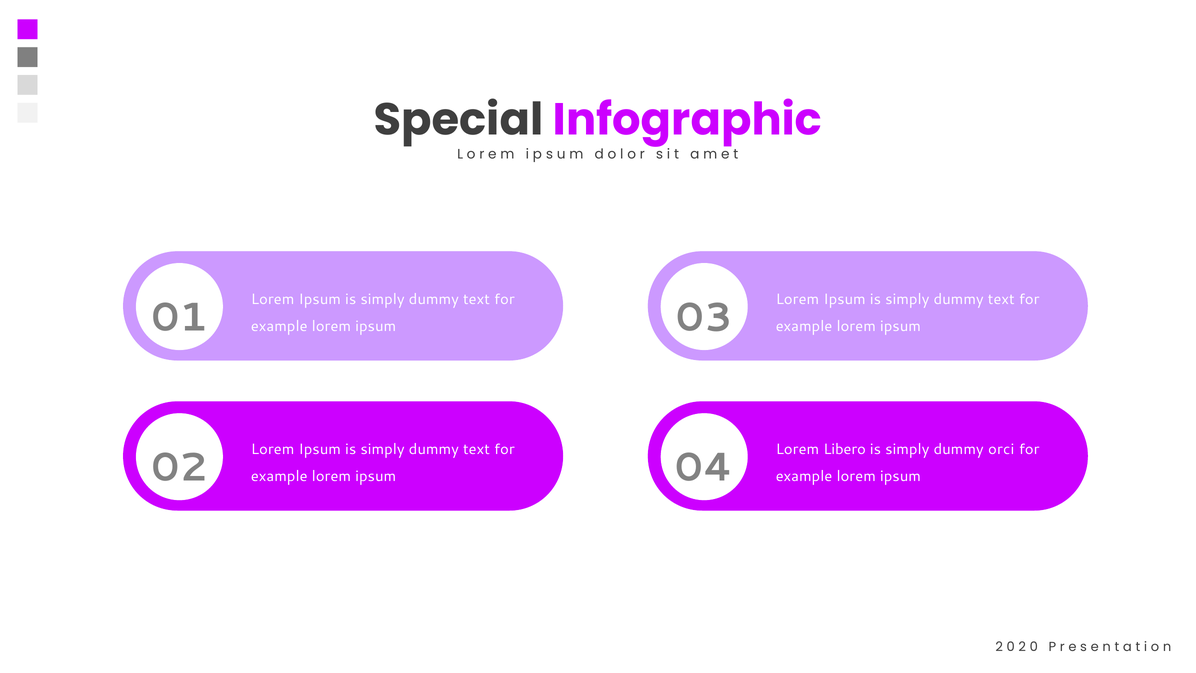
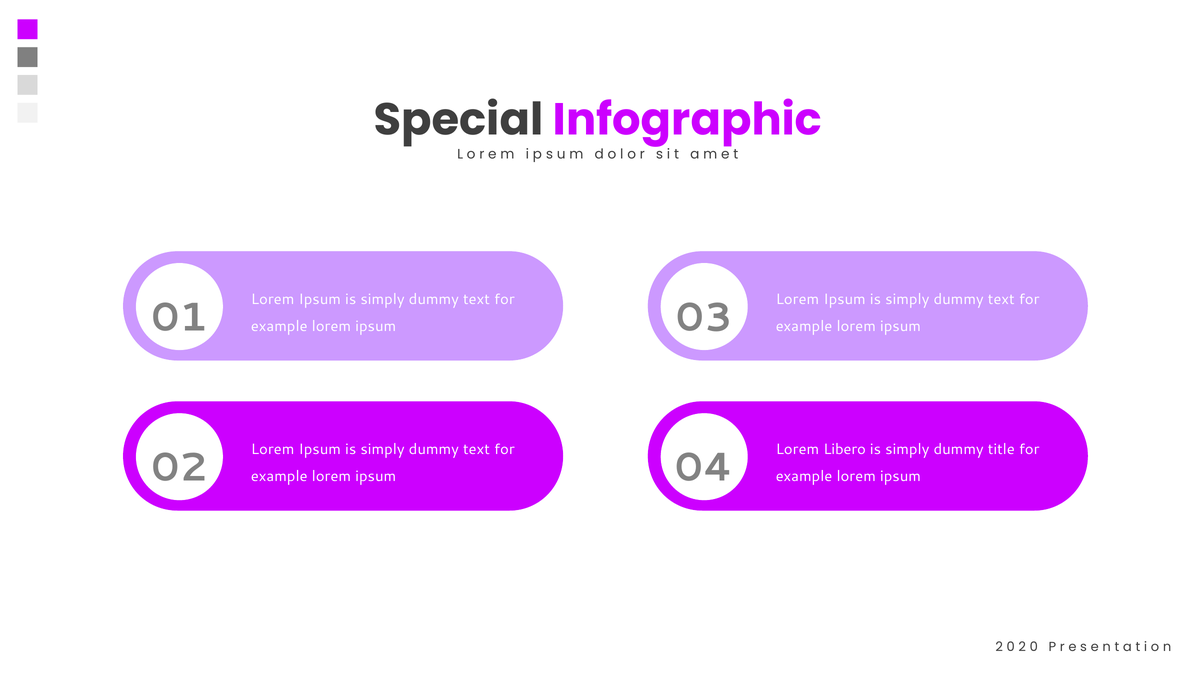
orci: orci -> title
